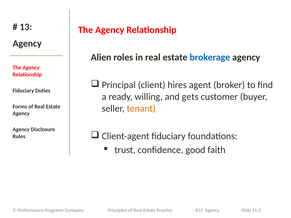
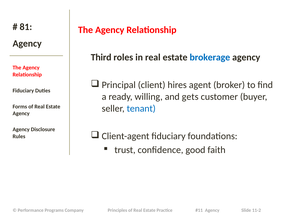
13: 13 -> 81
Alien: Alien -> Third
tenant colour: orange -> blue
